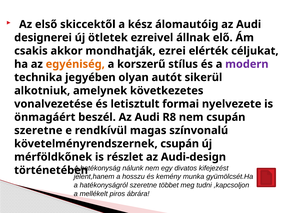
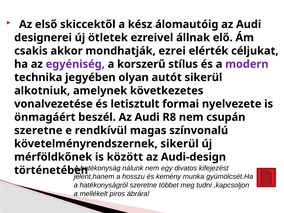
egyéniség colour: orange -> purple
követelményrendszernek csupán: csupán -> sikerül
részlet: részlet -> között
